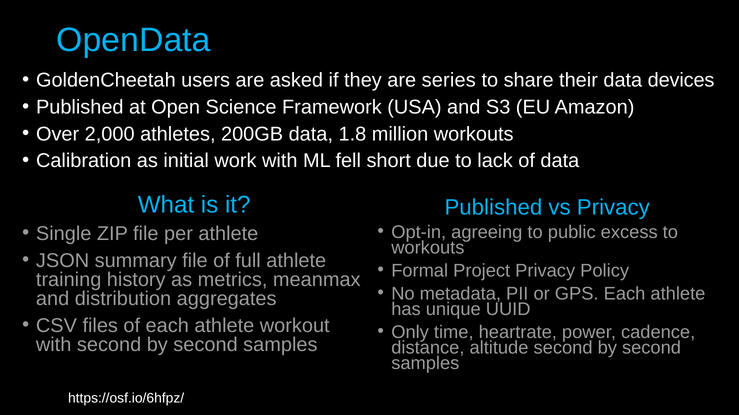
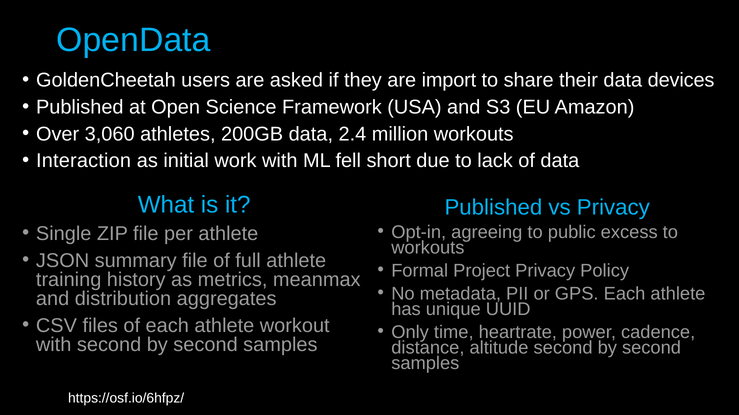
series: series -> import
2,000: 2,000 -> 3,060
1.8: 1.8 -> 2.4
Calibration: Calibration -> Interaction
